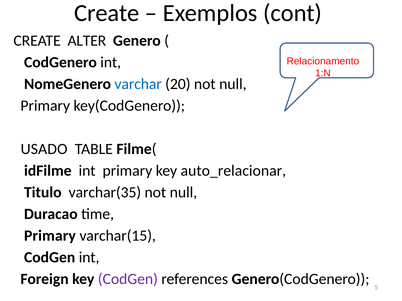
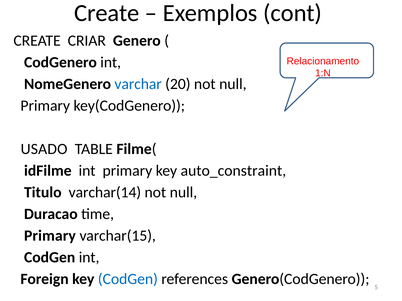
ALTER: ALTER -> CRIAR
auto_relacionar: auto_relacionar -> auto_constraint
varchar(35: varchar(35 -> varchar(14
CodGen at (128, 279) colour: purple -> blue
